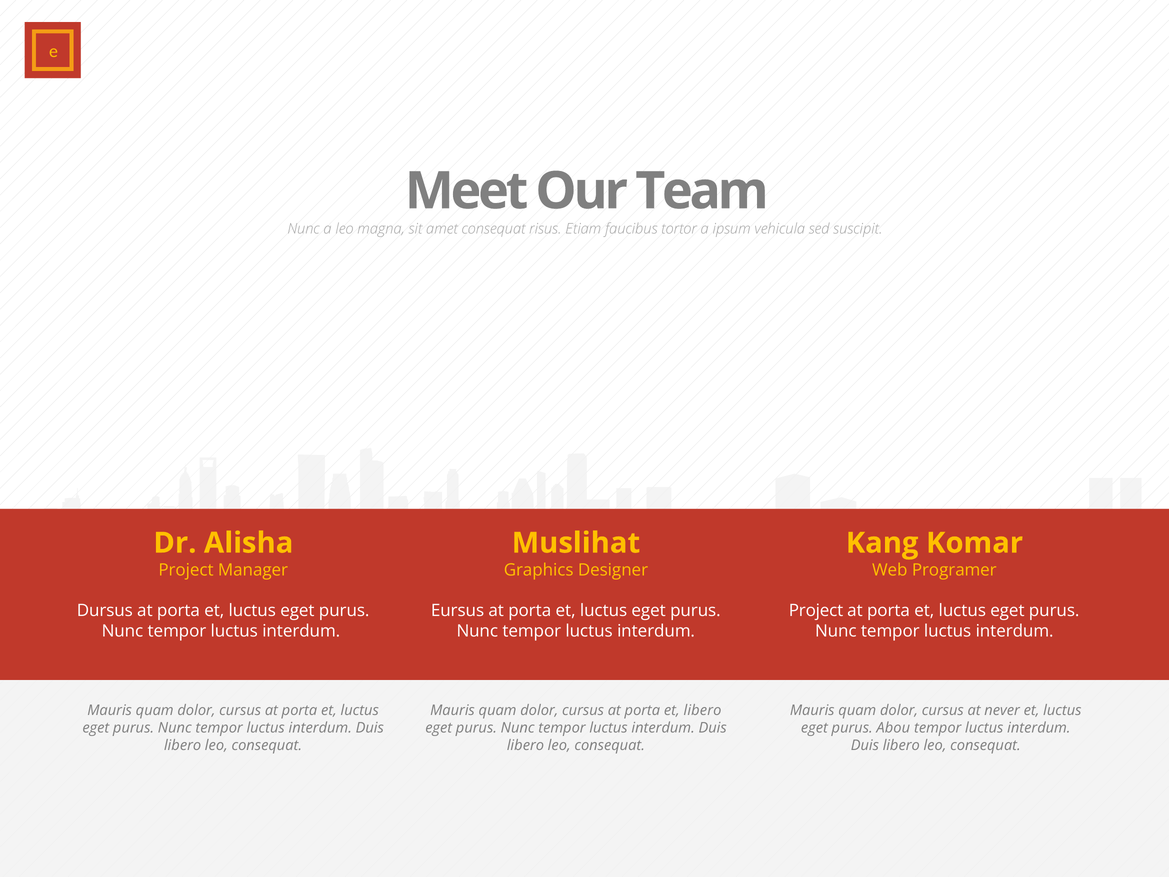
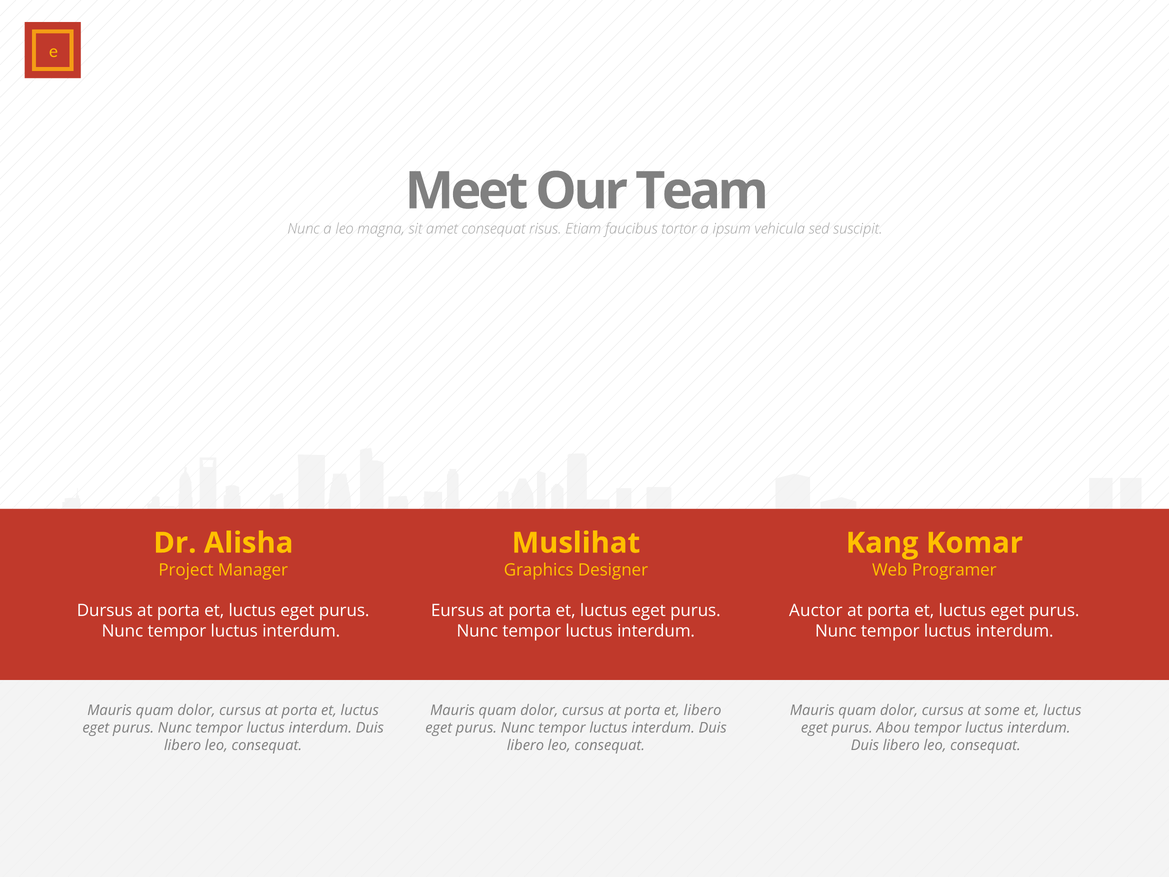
Project at (816, 611): Project -> Auctor
never: never -> some
